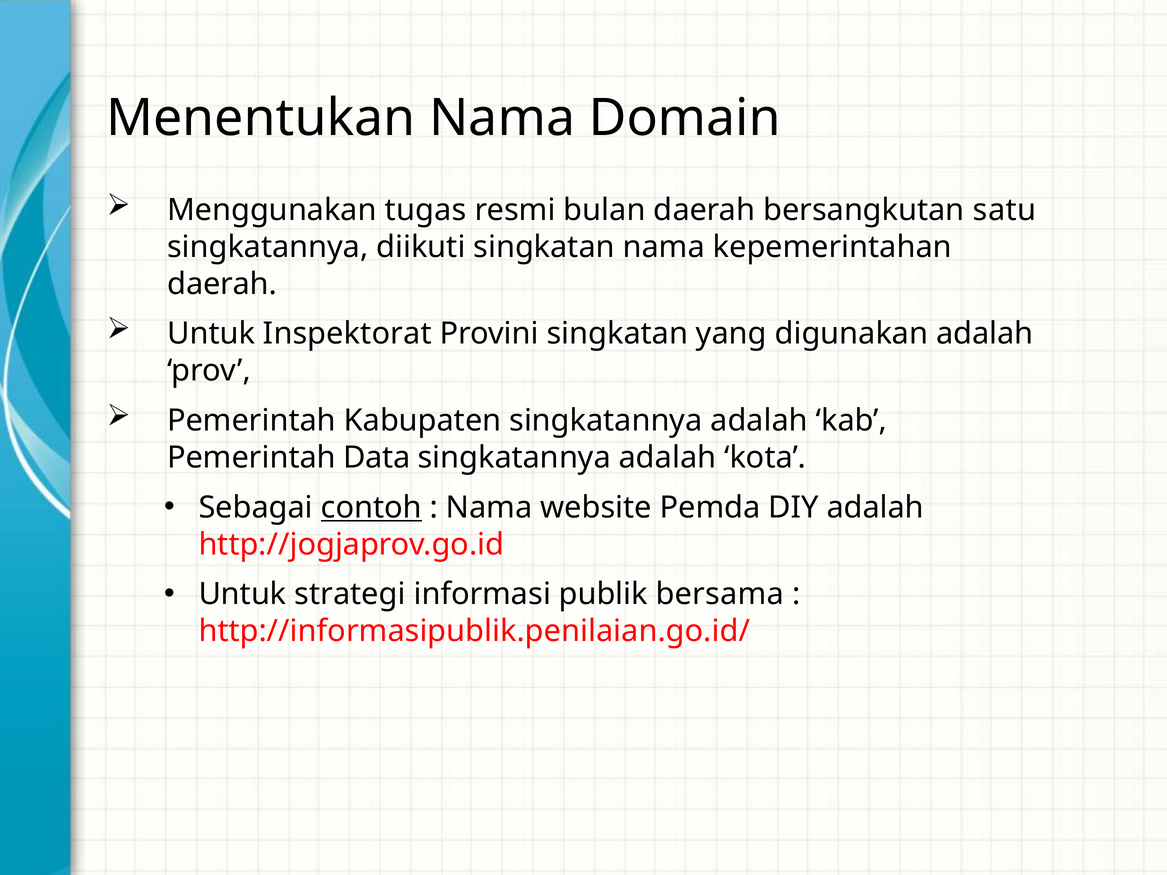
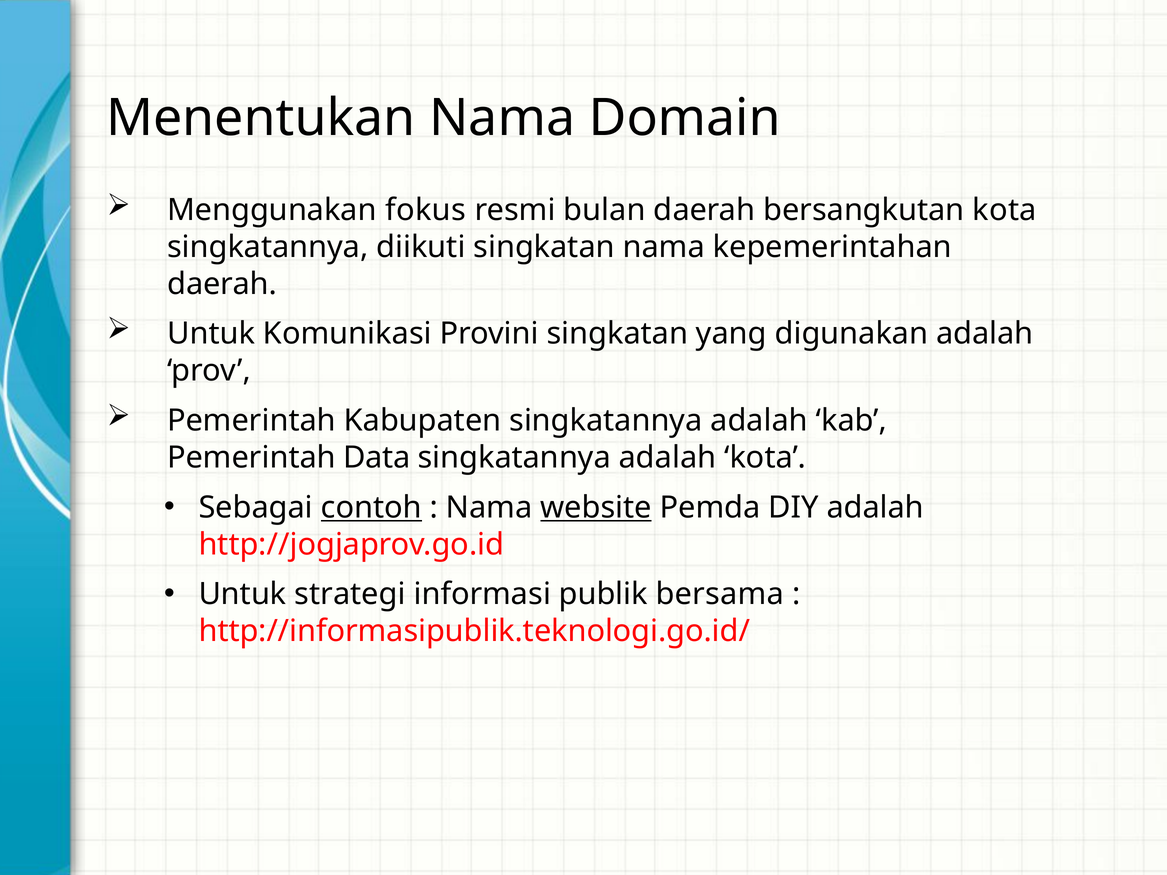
tugas: tugas -> fokus
bersangkutan satu: satu -> kota
Inspektorat: Inspektorat -> Komunikasi
website underline: none -> present
http://informasipublik.penilaian.go.id/: http://informasipublik.penilaian.go.id/ -> http://informasipublik.teknologi.go.id/
